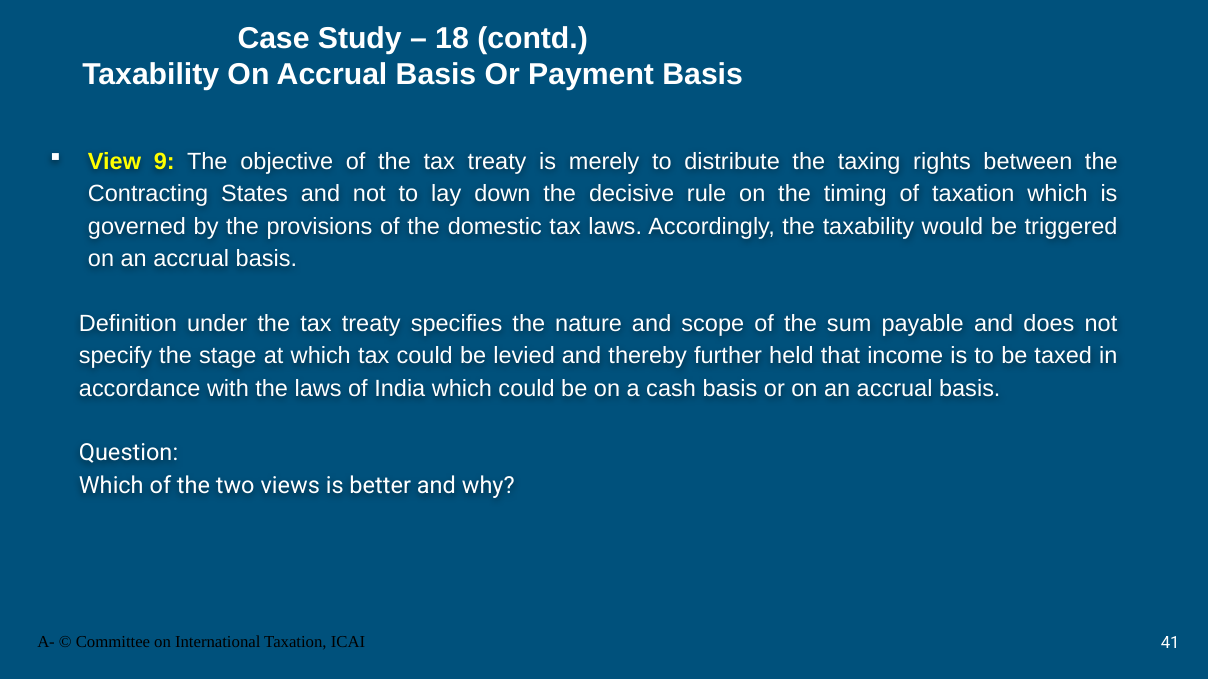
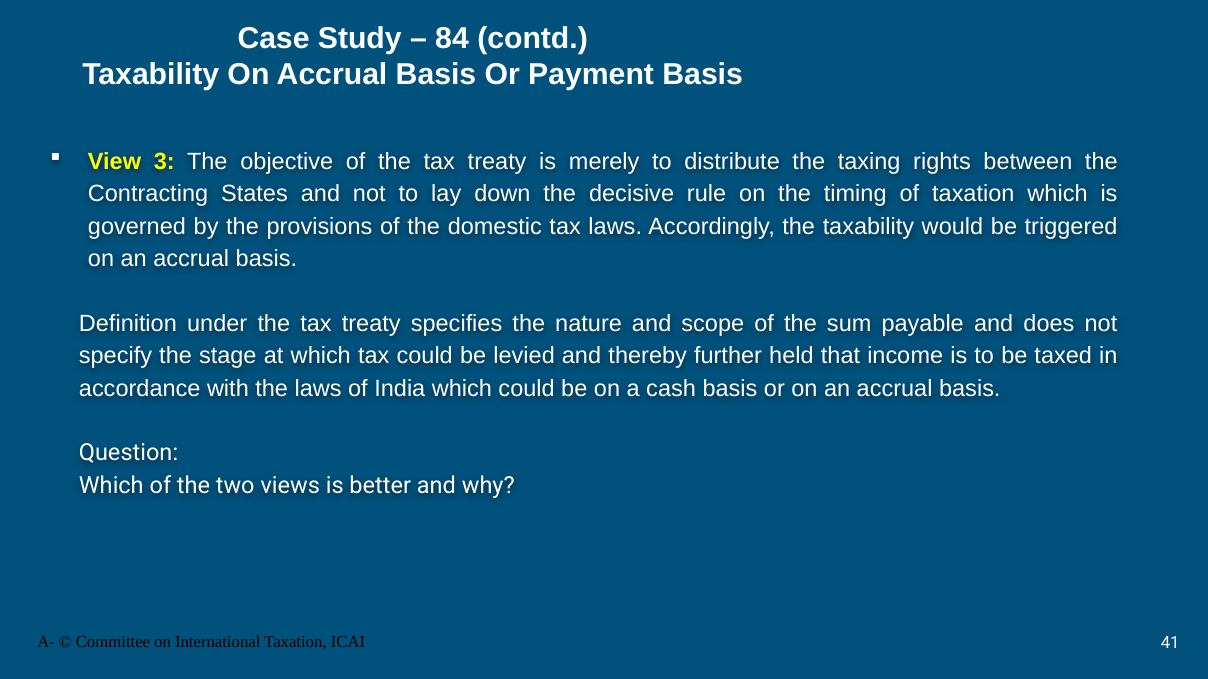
18: 18 -> 84
9: 9 -> 3
